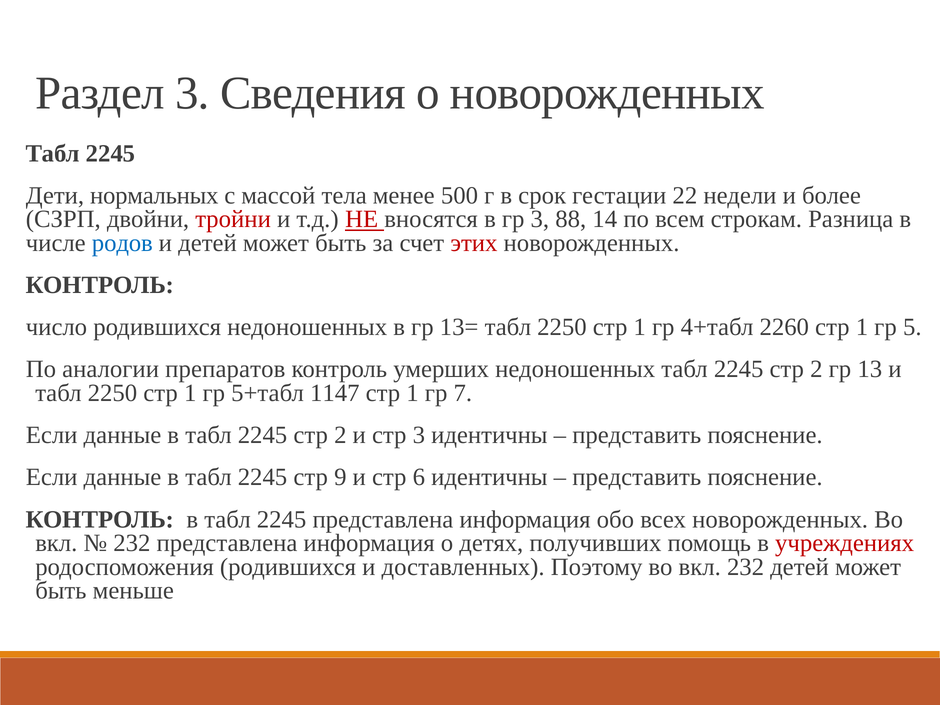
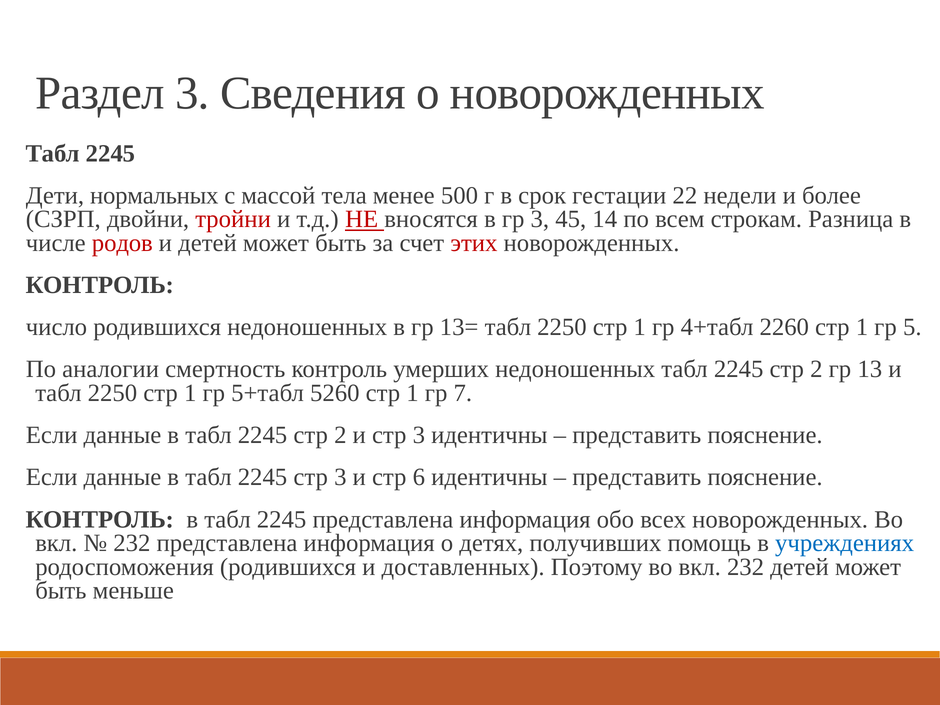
88: 88 -> 45
родов colour: blue -> red
препаратов: препаратов -> смертность
1147: 1147 -> 5260
2245 стр 9: 9 -> 3
учреждениях colour: red -> blue
